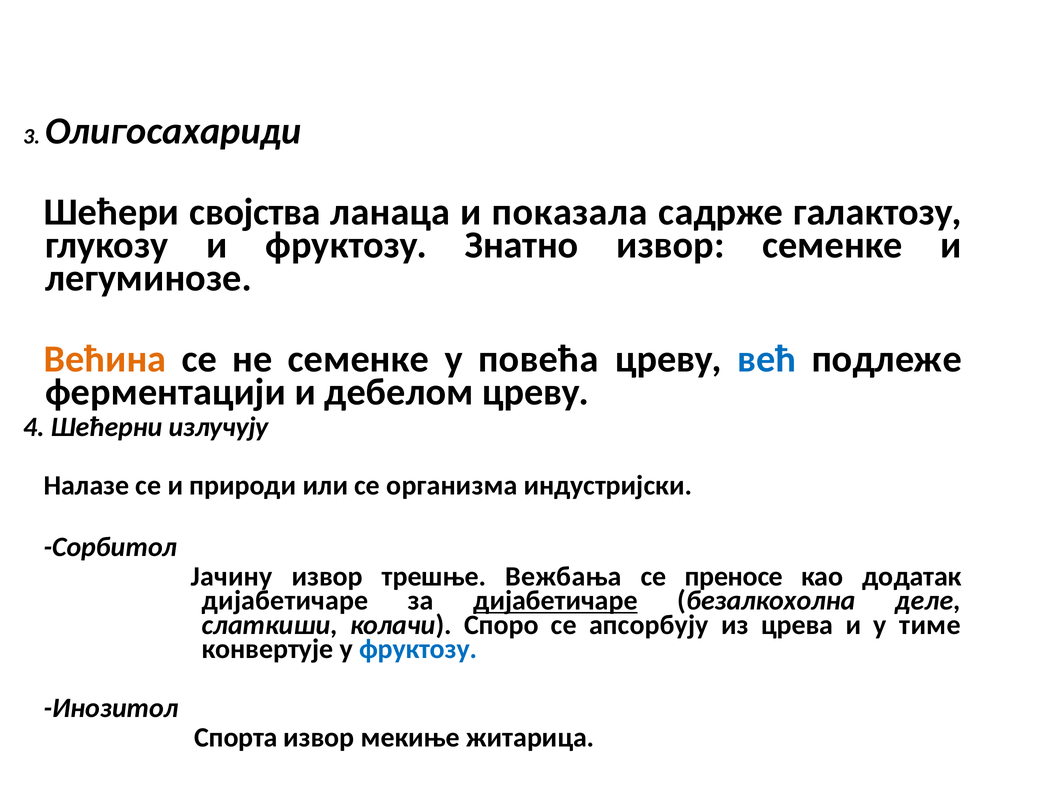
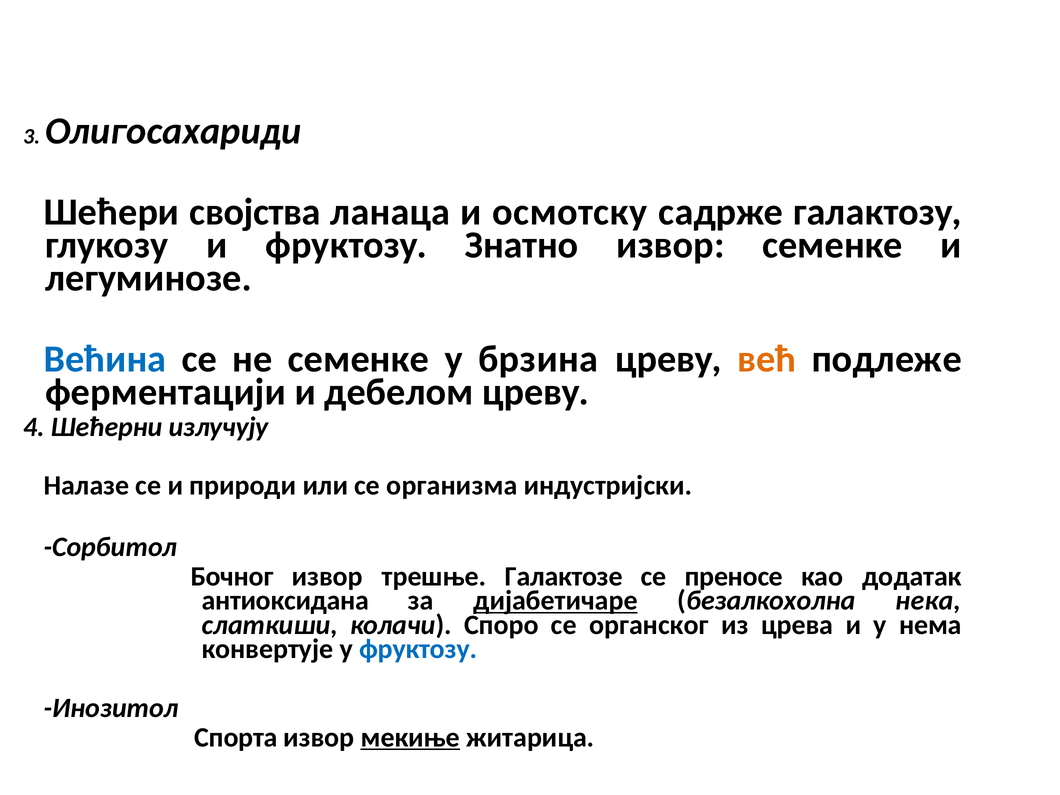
показала: показала -> осмотску
Већина colour: orange -> blue
повећа: повећа -> брзина
већ colour: blue -> orange
Јачину: Јачину -> Бочног
Вежбања: Вежбања -> Галактозе
дијабетичаре at (285, 601): дијабетичаре -> антиоксидана
деле: деле -> нека
апсорбују: апсорбују -> органског
тиме: тиме -> нема
мекиње underline: none -> present
